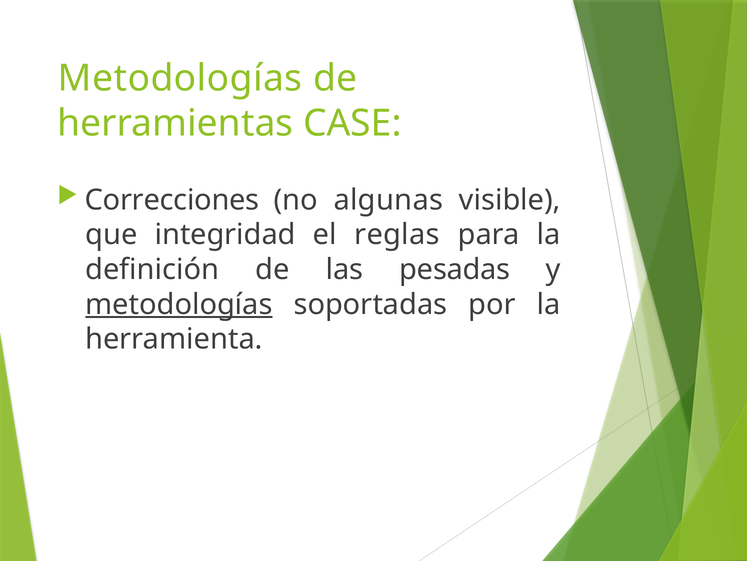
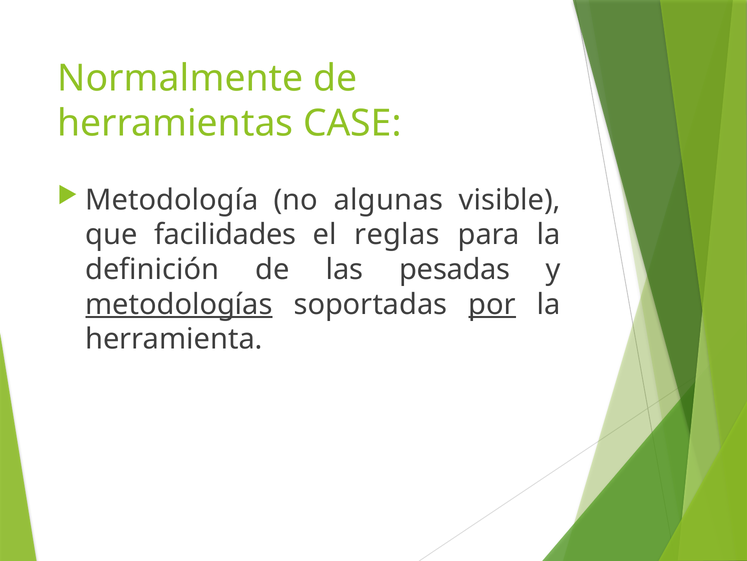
Metodologías at (180, 79): Metodologías -> Normalmente
Correcciones: Correcciones -> Metodología
integridad: integridad -> facilidades
por underline: none -> present
